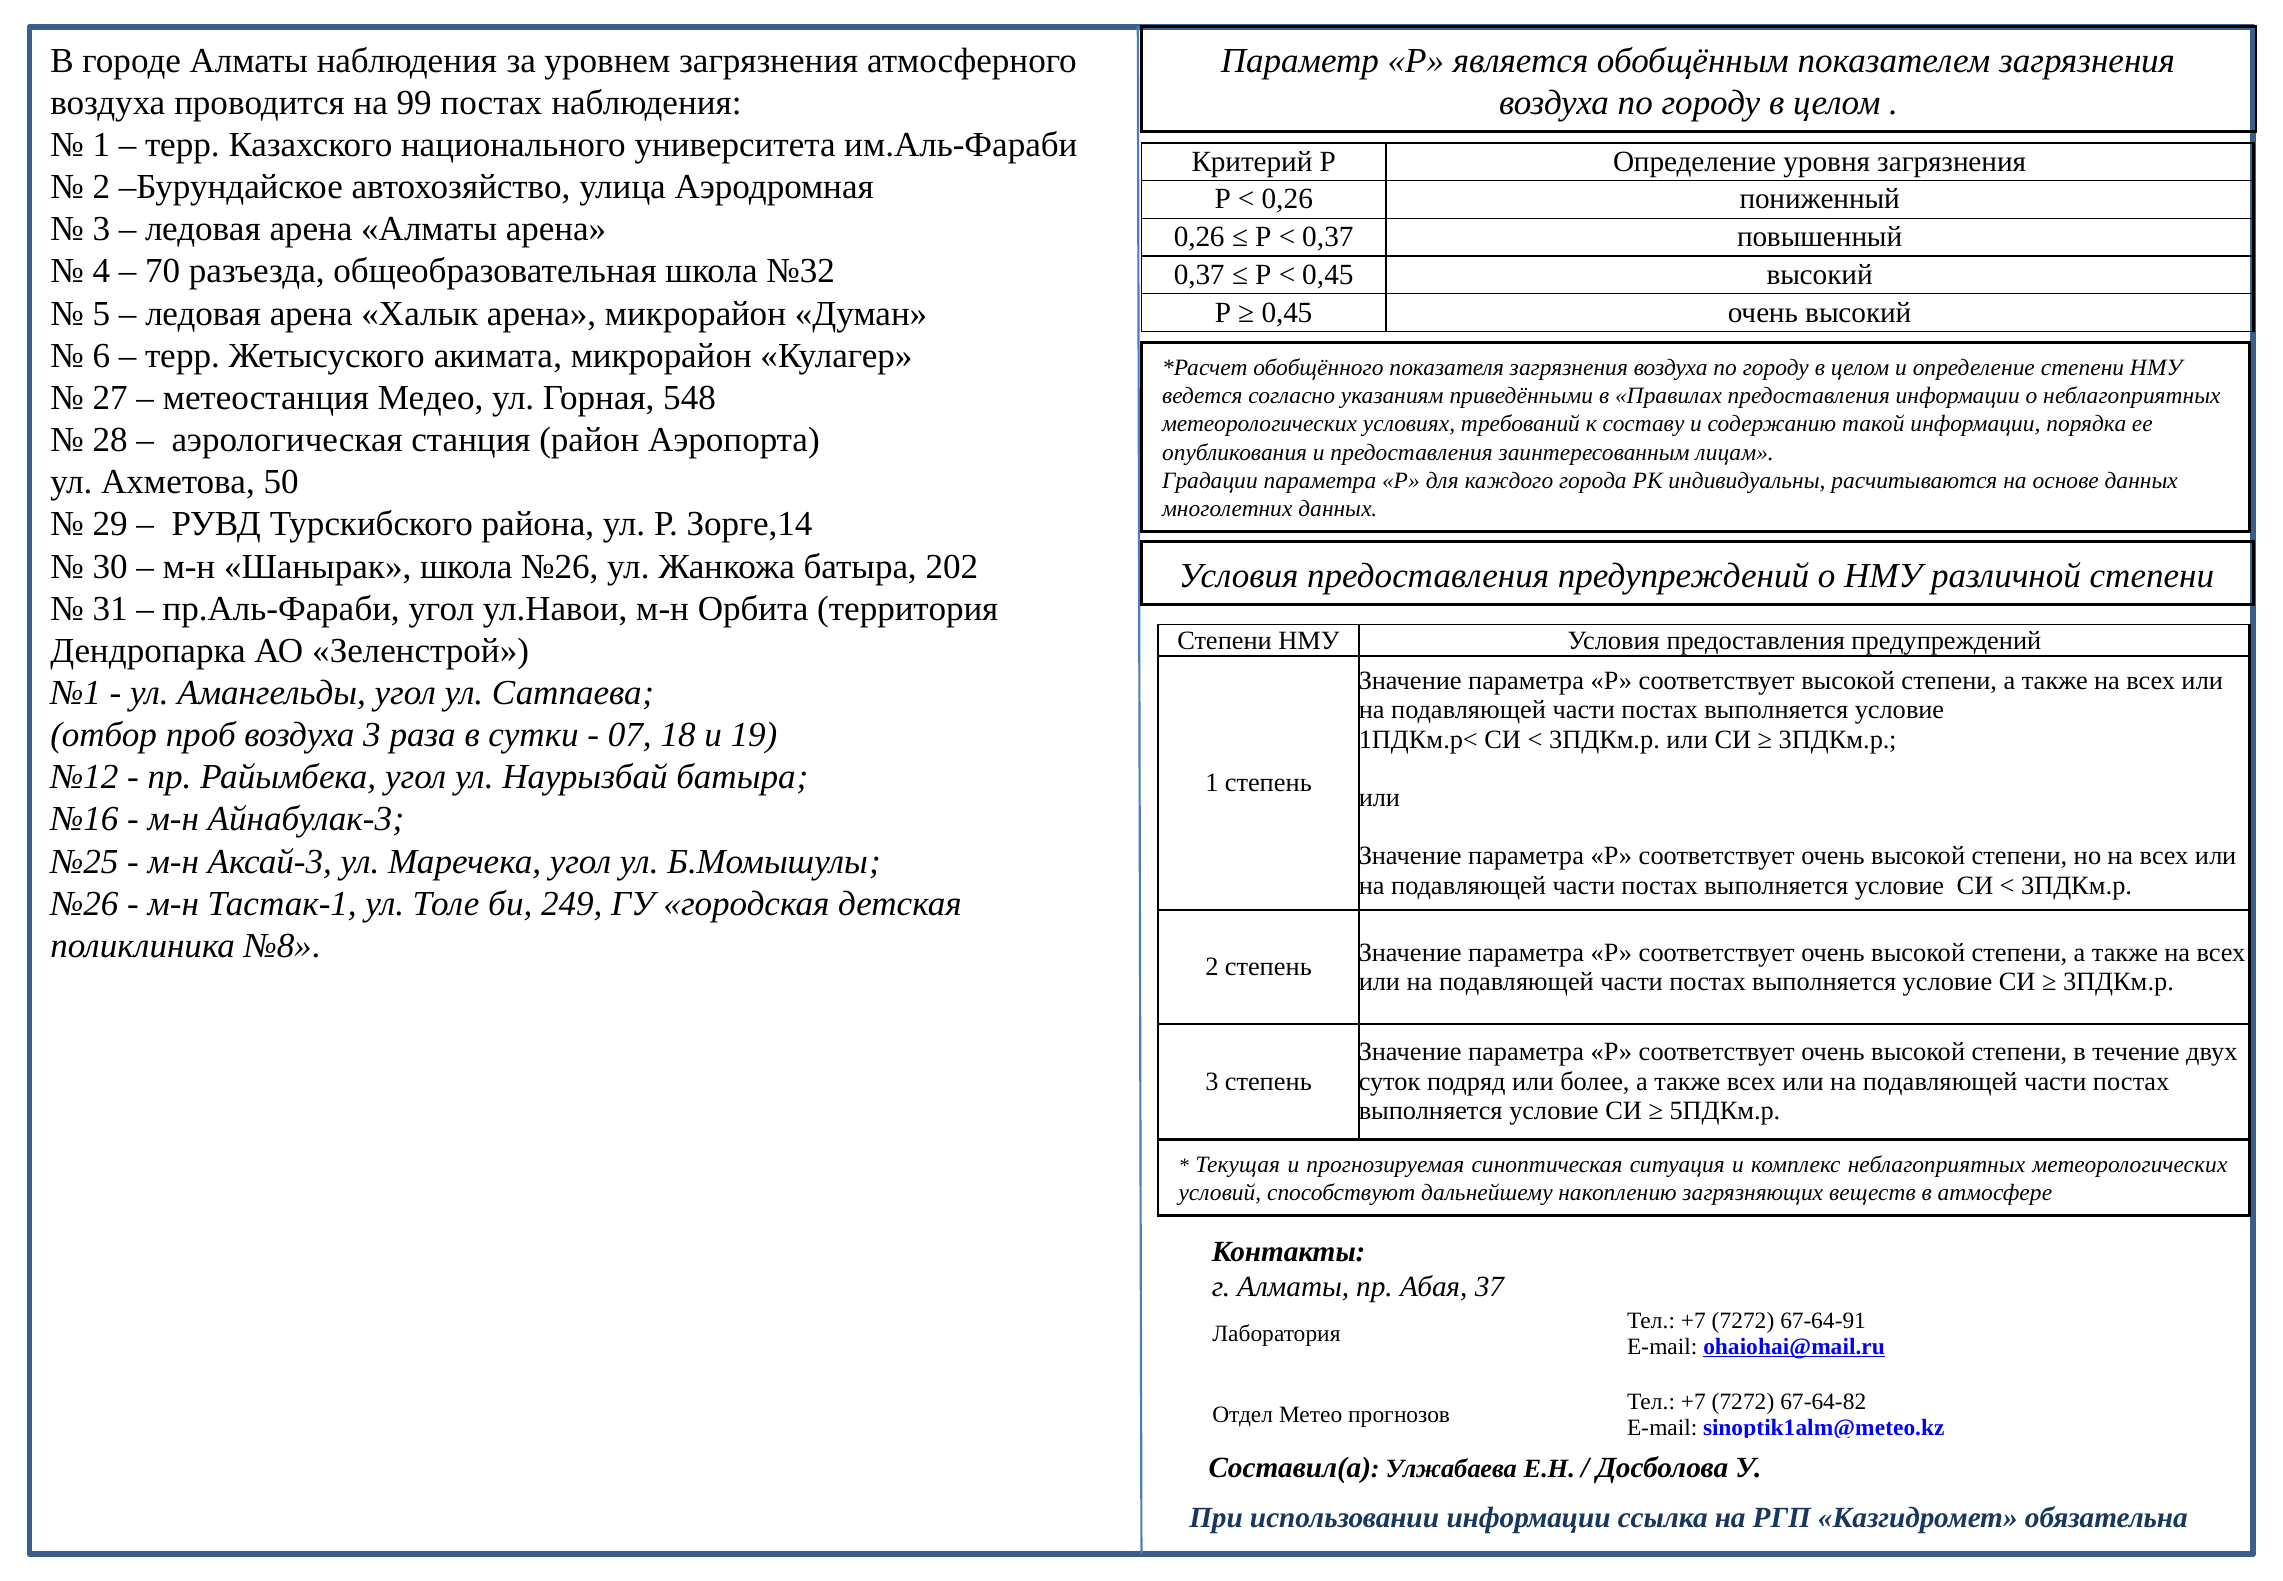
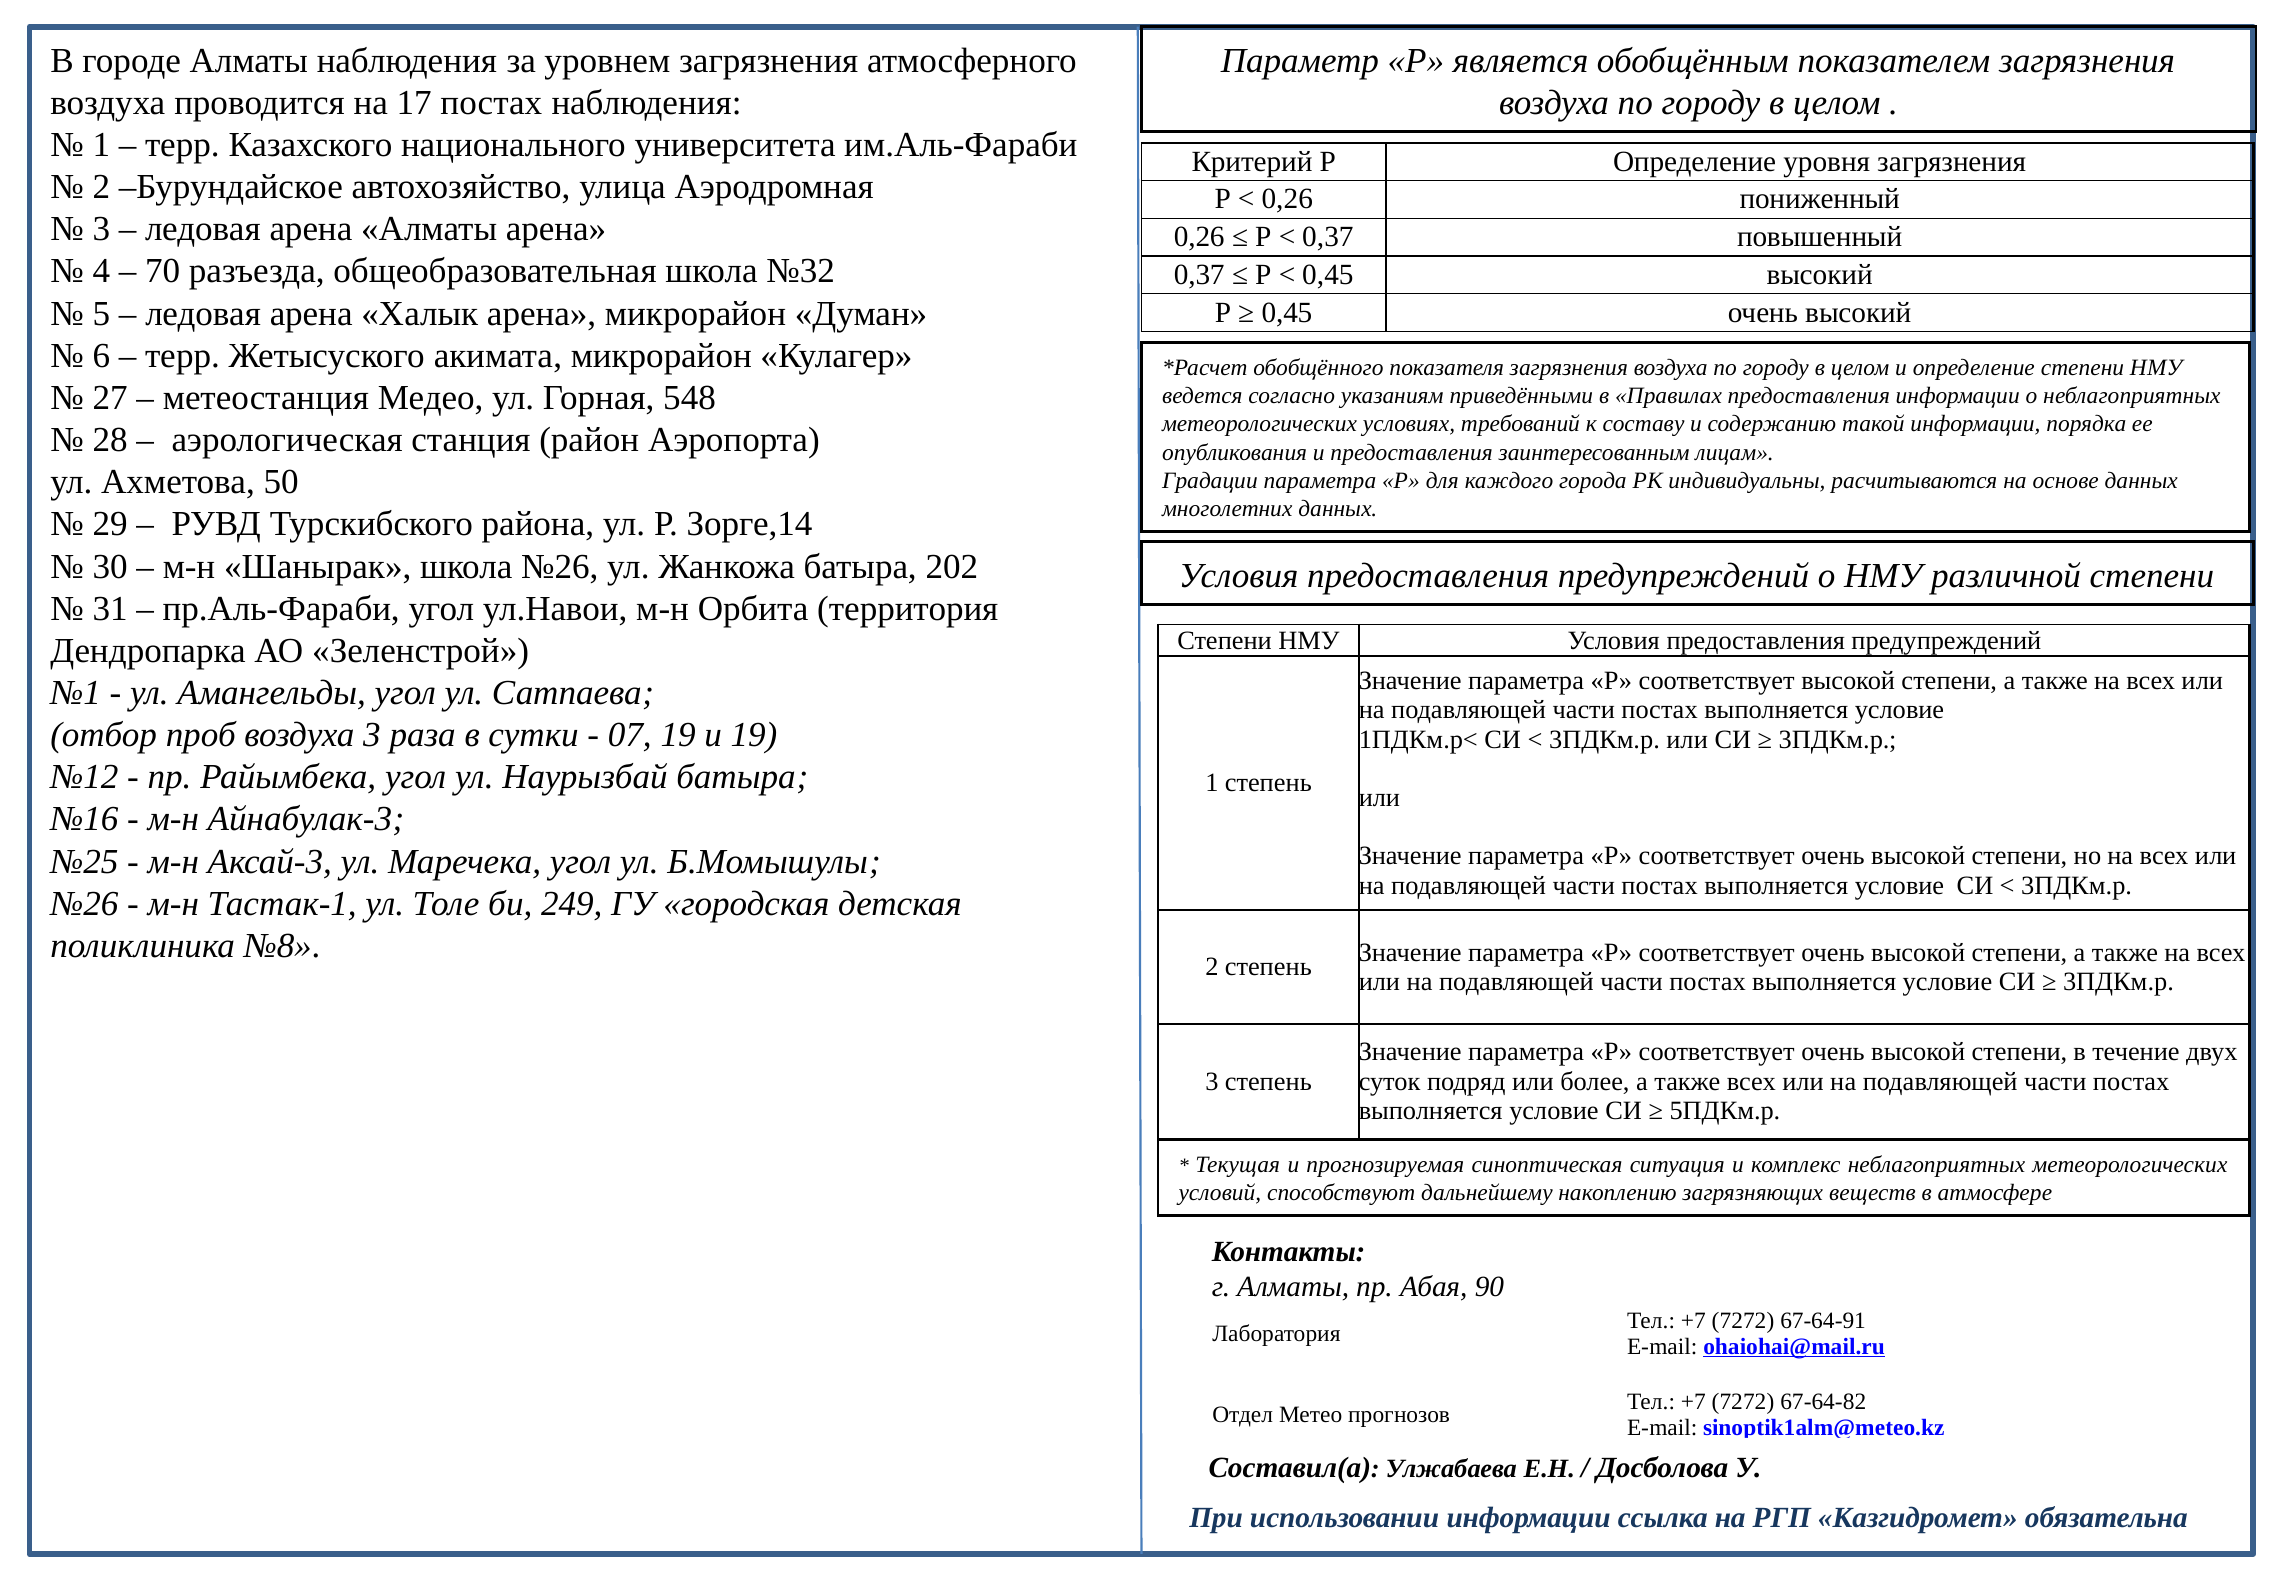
99: 99 -> 17
07 18: 18 -> 19
37: 37 -> 90
